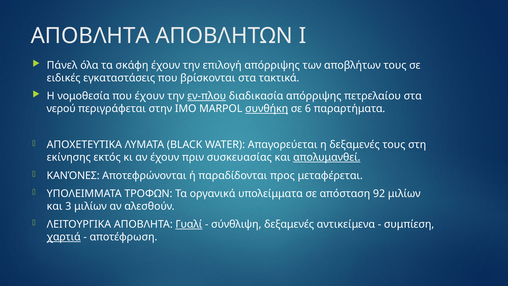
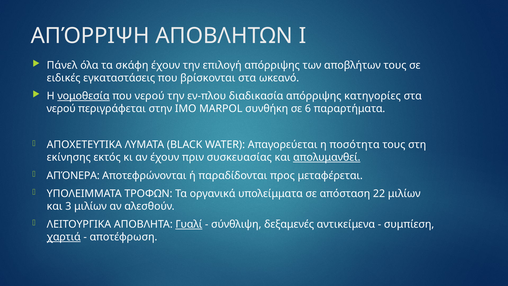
ΑΠΟΒΛΗΤΑ at (90, 36): ΑΠΟΒΛΗΤΑ -> ΑΠΌΡΡΙΨΗ
τακτικά: τακτικά -> ωκεανό
νομοθεσία underline: none -> present
που έχουν: έχουν -> νερού
εν-πλου underline: present -> none
πετρελαίου: πετρελαίου -> κατηγορίες
συνθήκη underline: present -> none
η δεξαμενές: δεξαμενές -> ποσότητα
ΚΑΝΌΝΕΣ: ΚΑΝΌΝΕΣ -> ΑΠΌΝΕΡΑ
92: 92 -> 22
